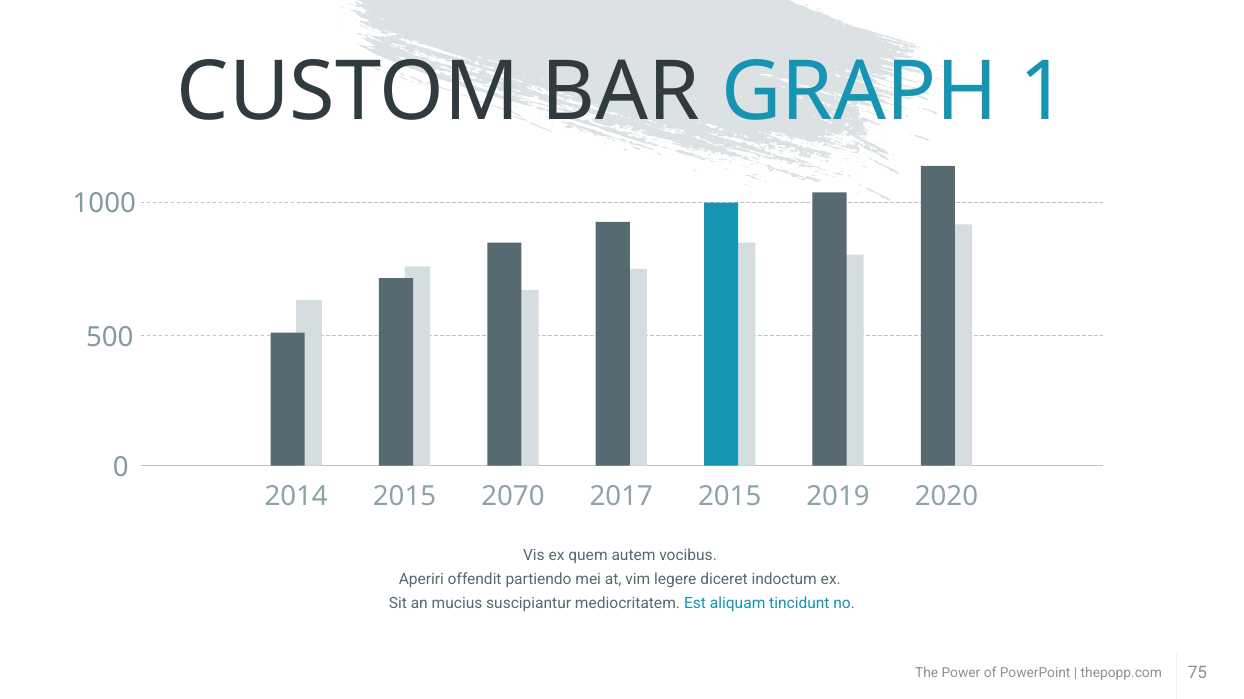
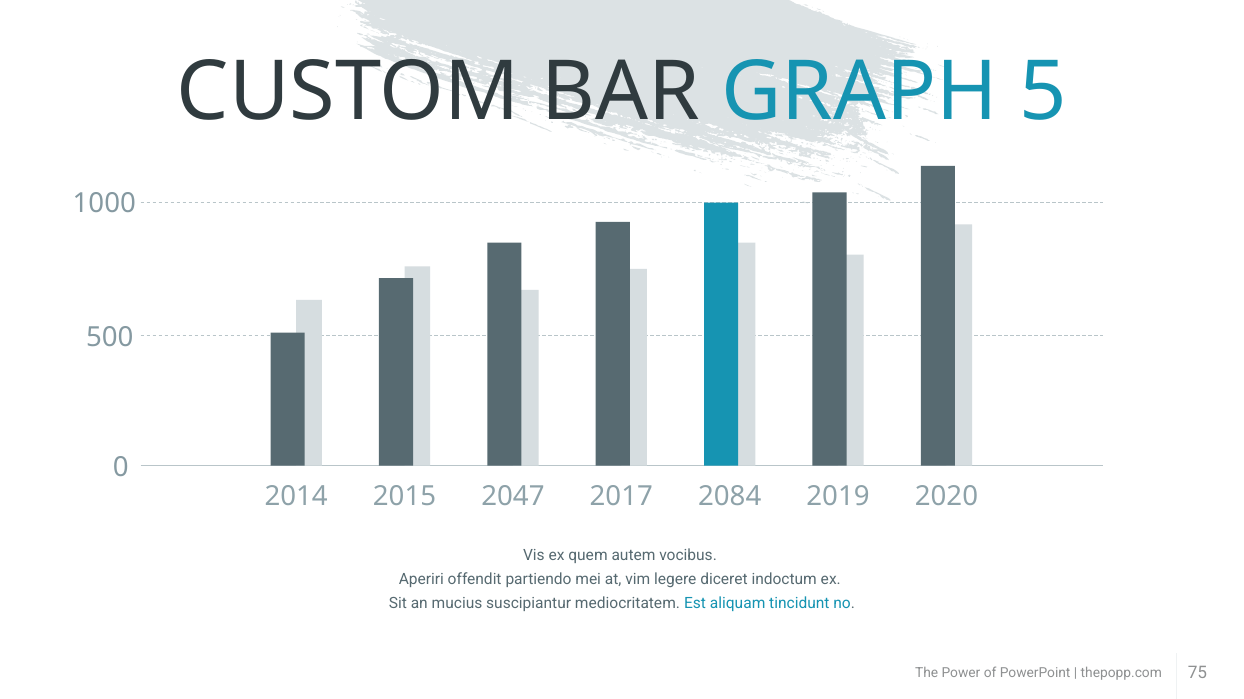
1: 1 -> 5
2070: 2070 -> 2047
2017 2015: 2015 -> 2084
